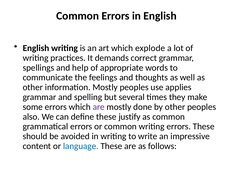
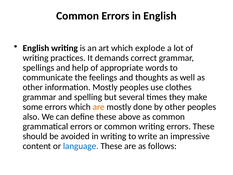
applies: applies -> clothes
are at (99, 107) colour: purple -> orange
justify: justify -> above
